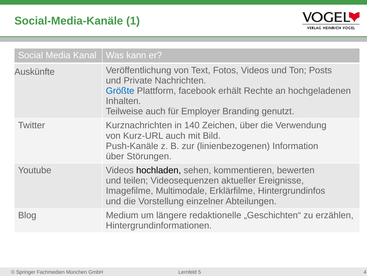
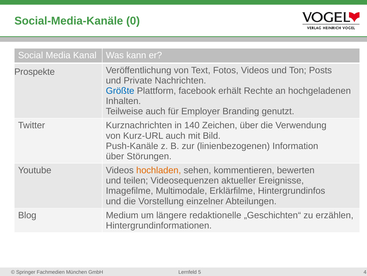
1: 1 -> 0
Auskünfte: Auskünfte -> Prospekte
hochladen colour: black -> orange
